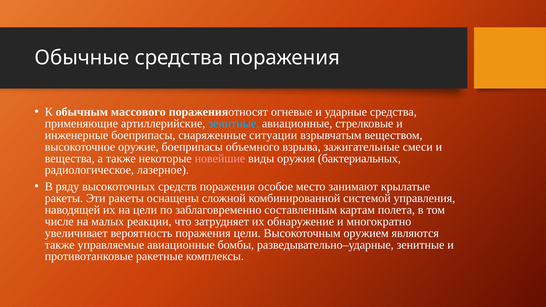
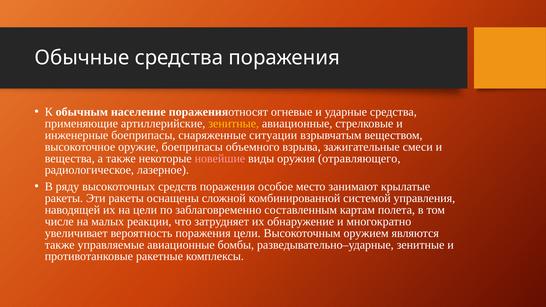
массового: массового -> население
зенитные at (234, 124) colour: light blue -> yellow
бактериальных: бактериальных -> отравляющего
